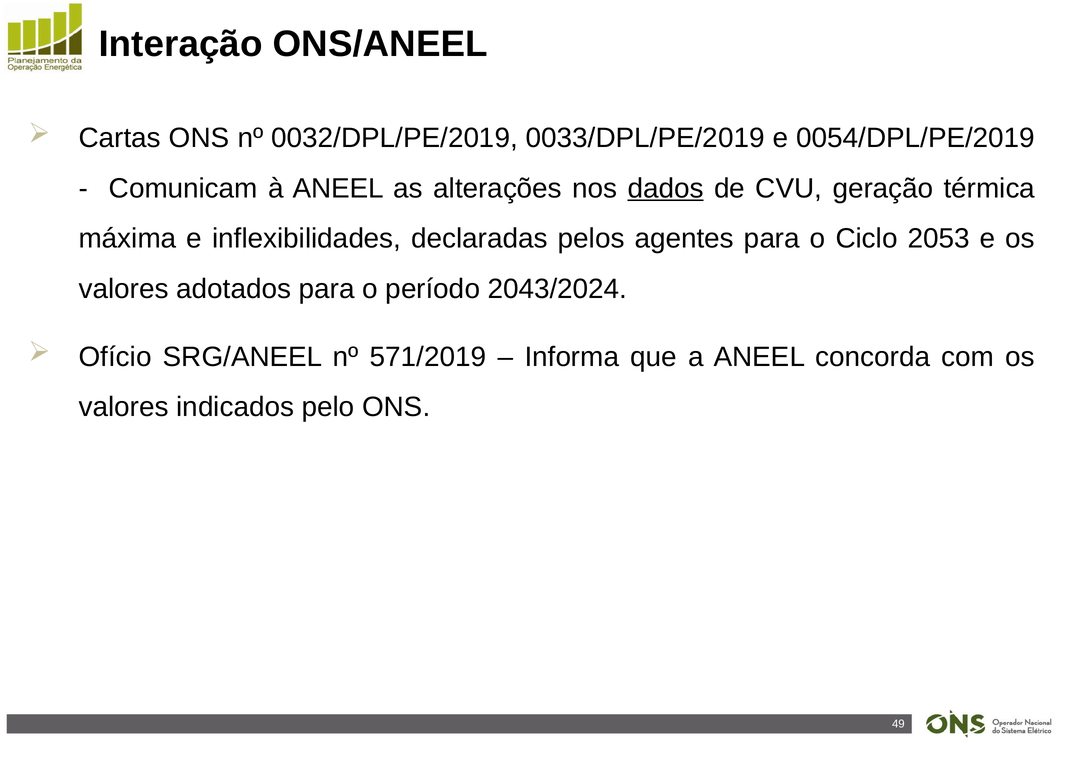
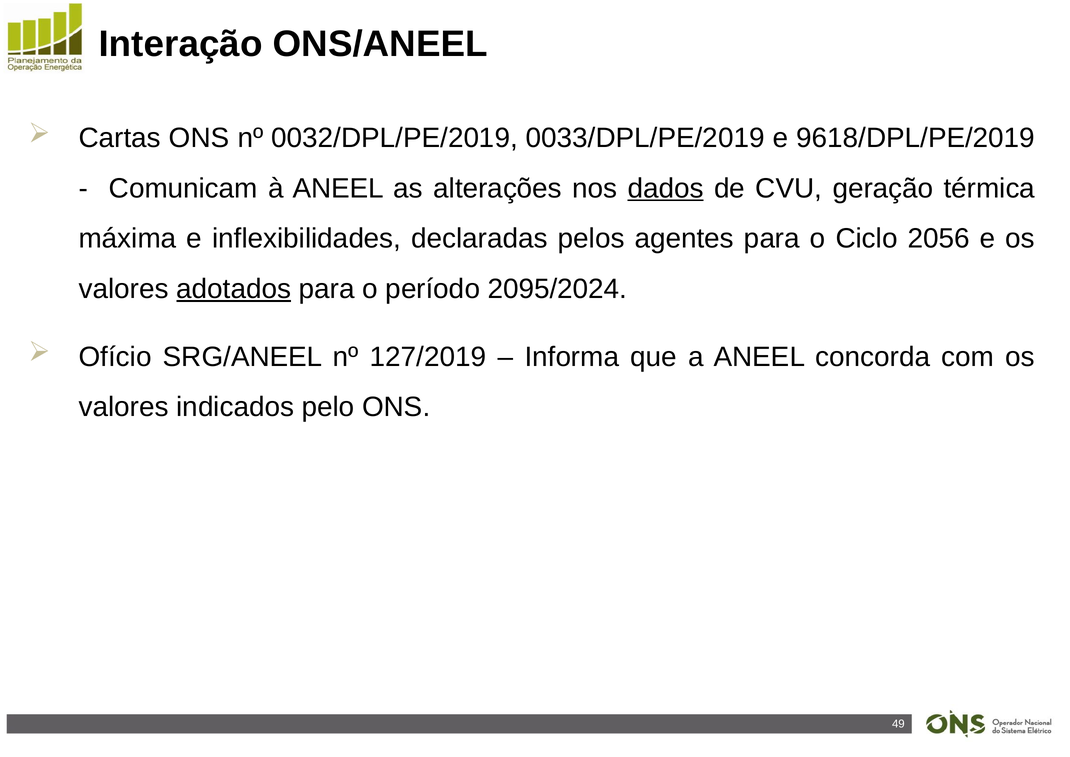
0054/DPL/PE/2019: 0054/DPL/PE/2019 -> 9618/DPL/PE/2019
2053: 2053 -> 2056
adotados underline: none -> present
2043/2024: 2043/2024 -> 2095/2024
571/2019: 571/2019 -> 127/2019
